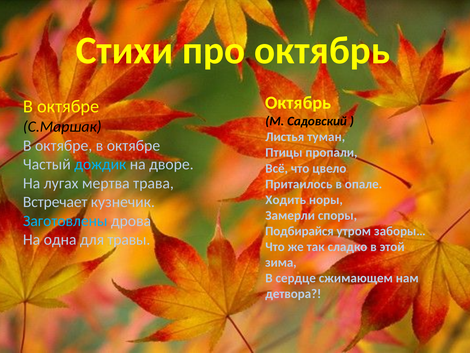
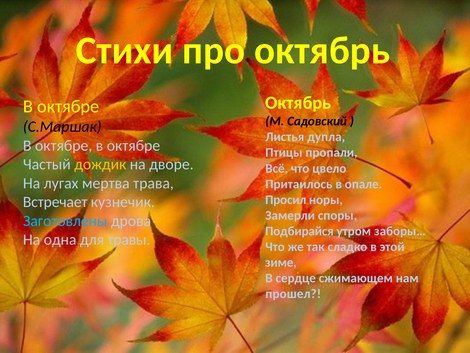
туман: туман -> дупла
дождик colour: light blue -> yellow
Ходить: Ходить -> Просил
зима: зима -> зиме
детвора: детвора -> прошел
